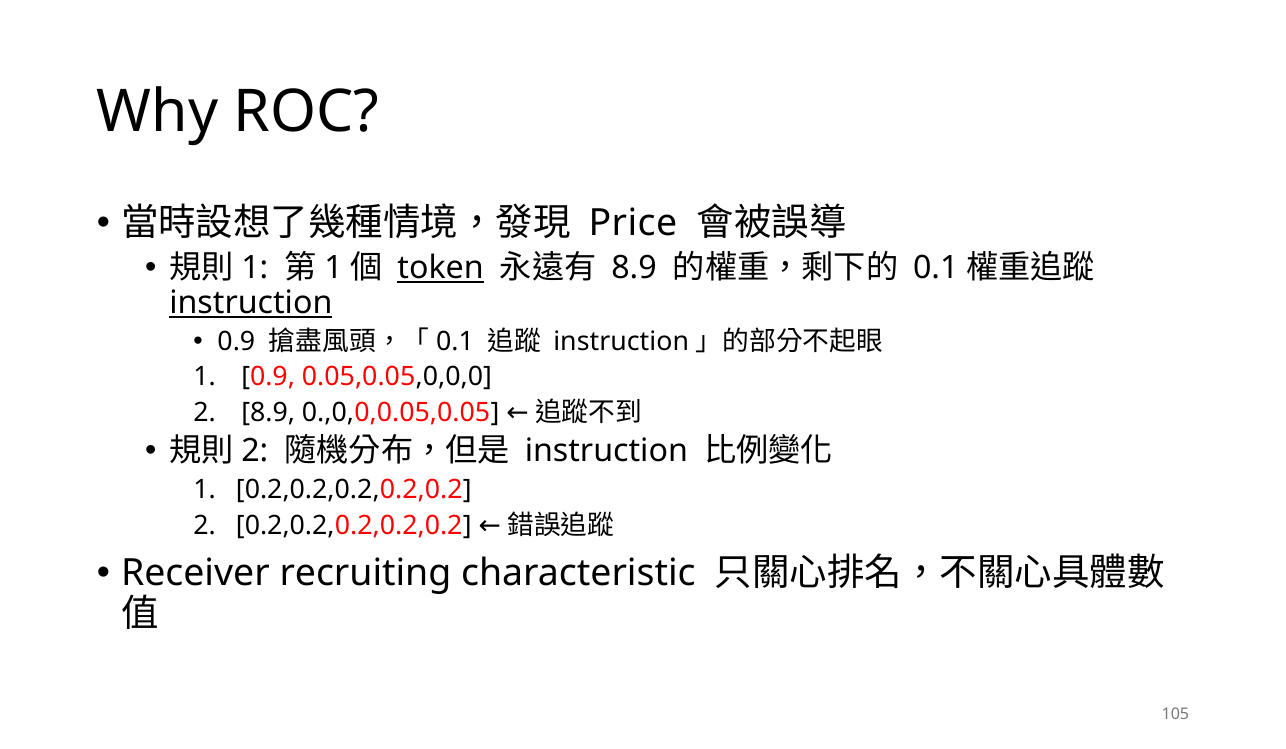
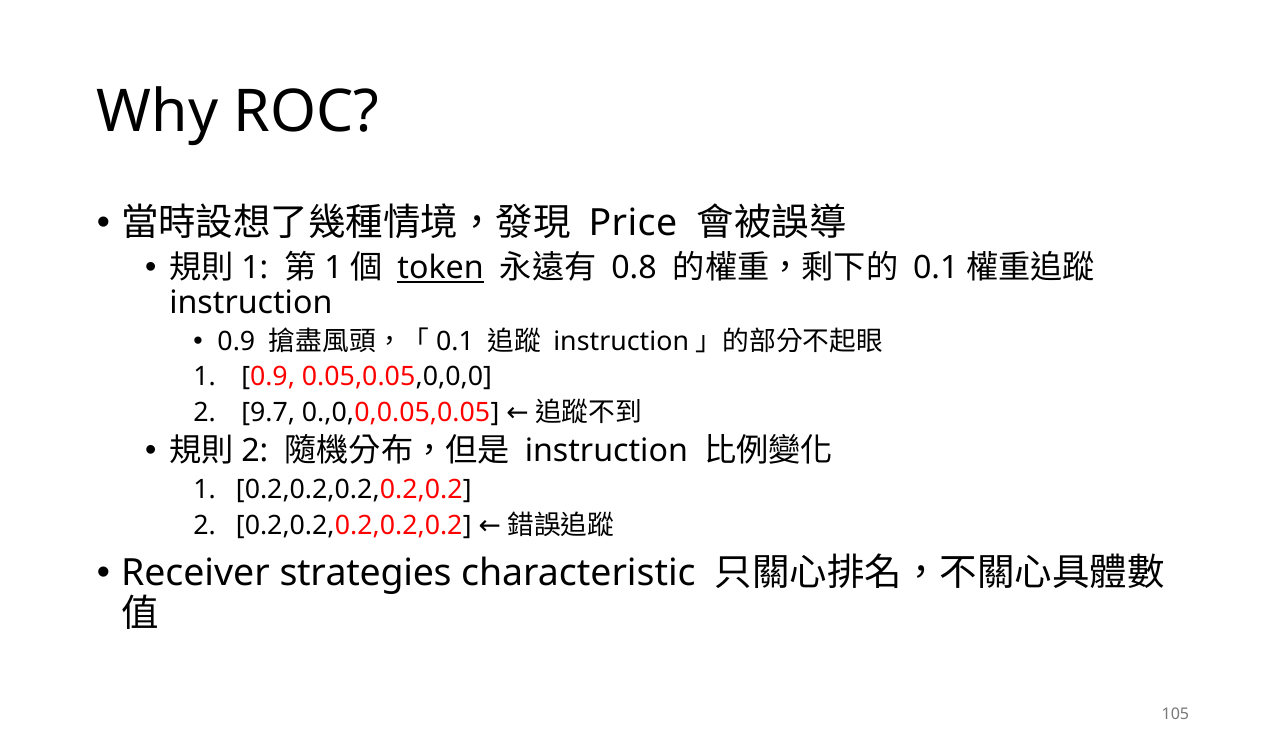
8.9 at (634, 268): 8.9 -> 0.8
instruction at (251, 303) underline: present -> none
8.9 at (268, 413): 8.9 -> 9.7
recruiting: recruiting -> strategies
